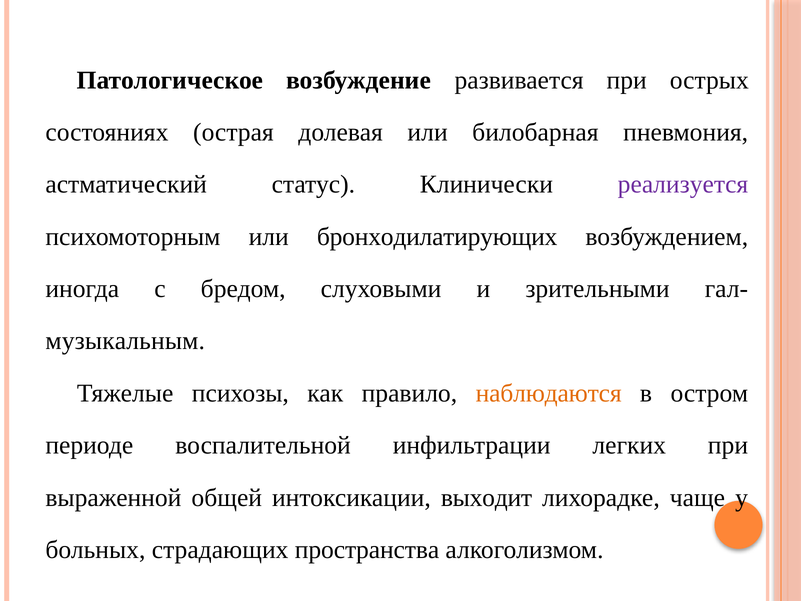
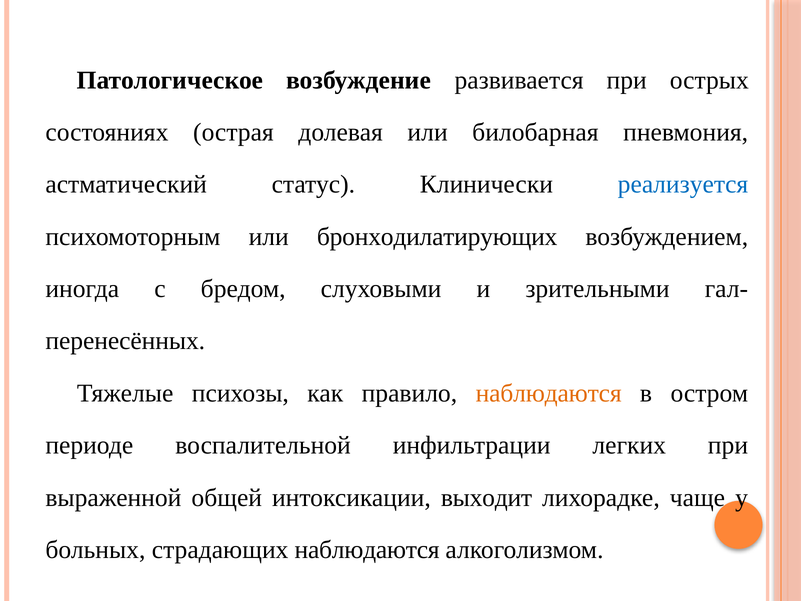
реализуется colour: purple -> blue
музыкальным: музыкальным -> перенесённых
страдающих пространства: пространства -> наблюдаются
